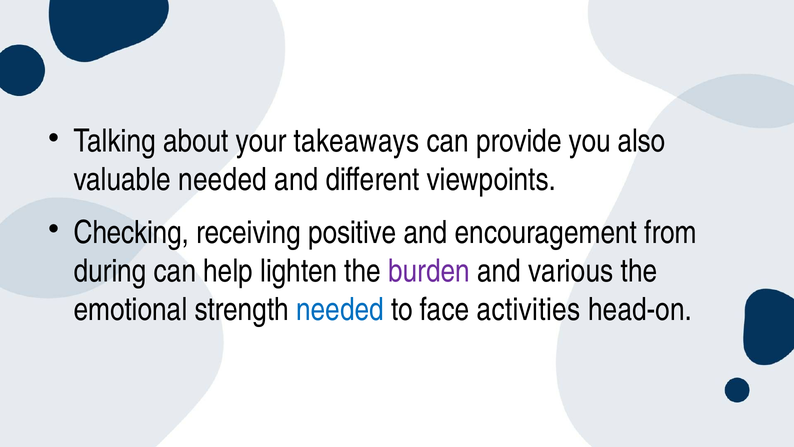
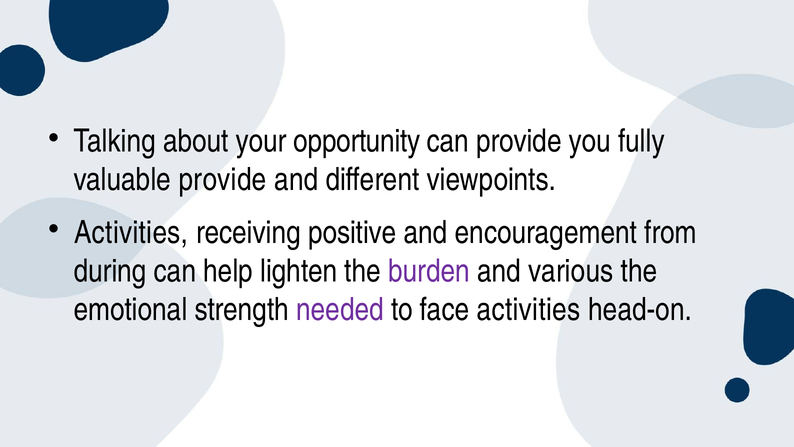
takeaways: takeaways -> opportunity
also: also -> fully
valuable needed: needed -> provide
Checking at (131, 232): Checking -> Activities
needed at (340, 309) colour: blue -> purple
